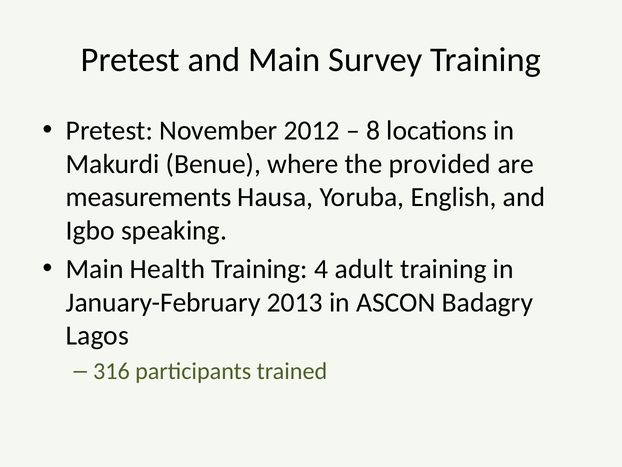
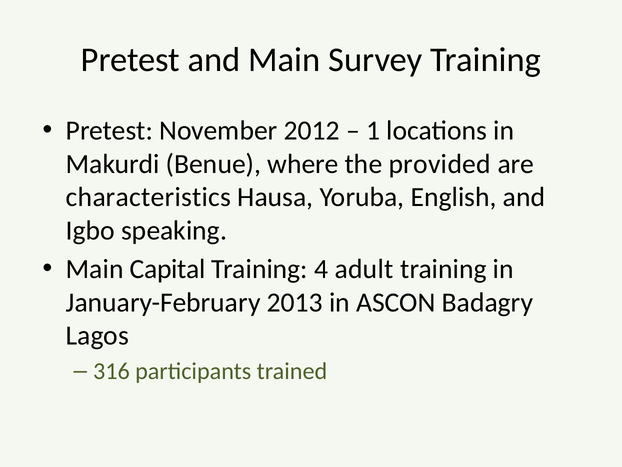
8: 8 -> 1
measurements: measurements -> characteristics
Health: Health -> Capital
